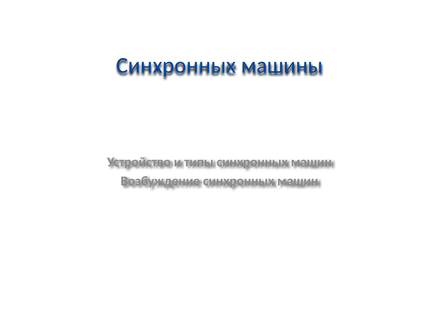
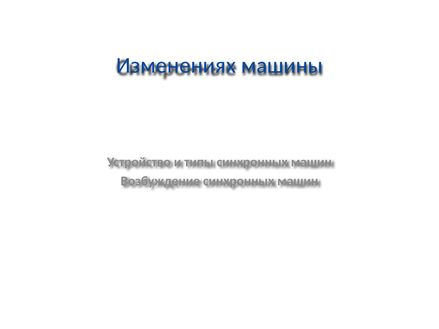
Синхронных at (176, 65): Синхронных -> Изменениях
